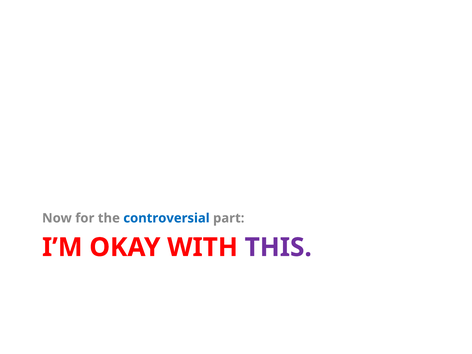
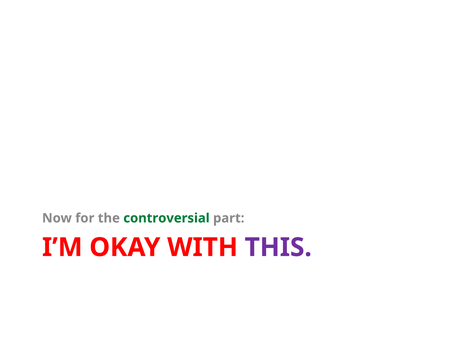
controversial colour: blue -> green
